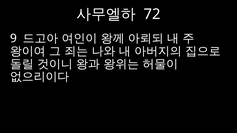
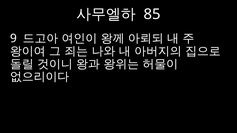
72: 72 -> 85
